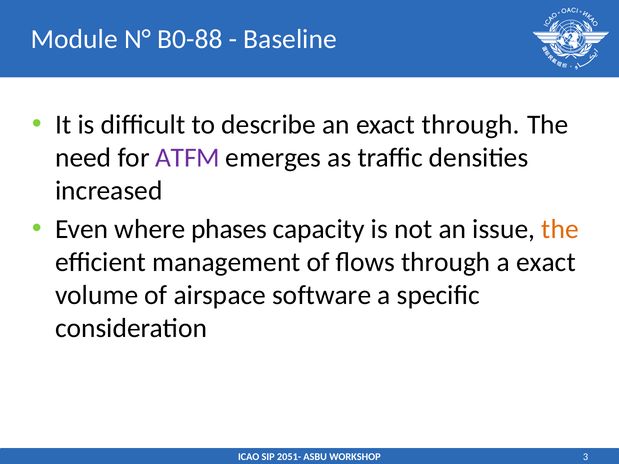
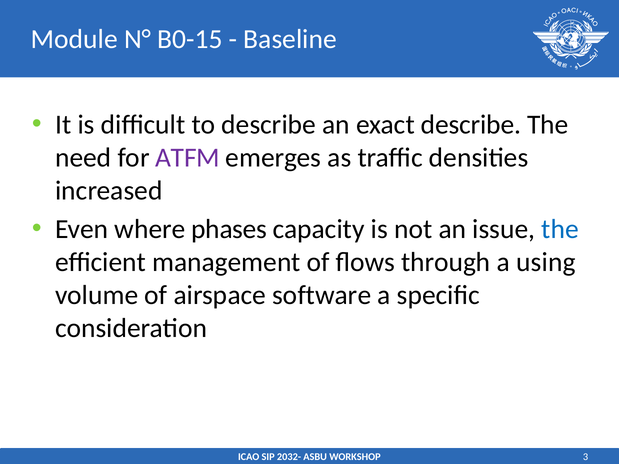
B0-88: B0-88 -> B0-15
exact through: through -> describe
the at (560, 229) colour: orange -> blue
a exact: exact -> using
2051-: 2051- -> 2032-
